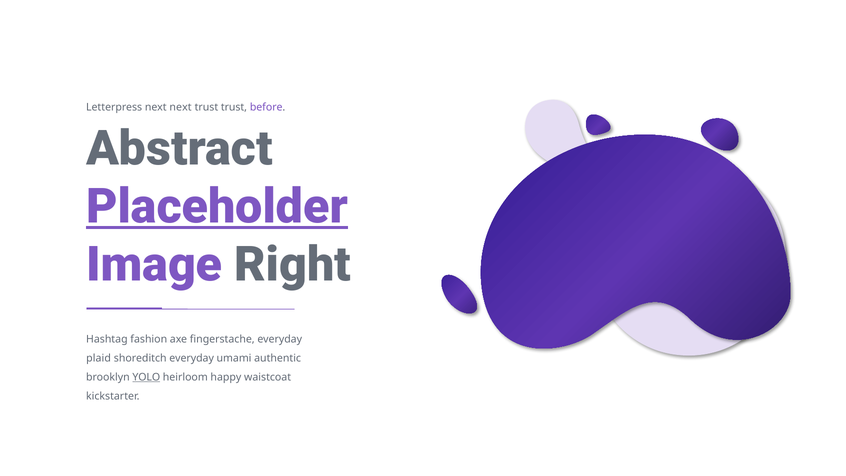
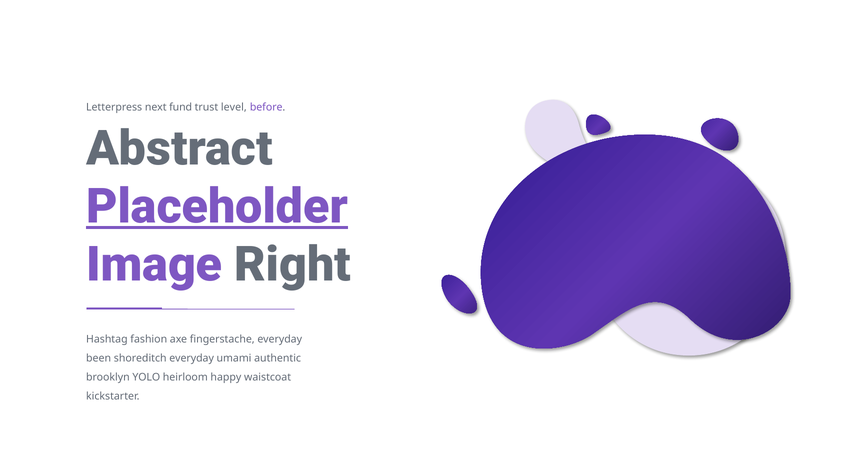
next next: next -> fund
trust trust: trust -> level
plaid: plaid -> been
YOLO underline: present -> none
